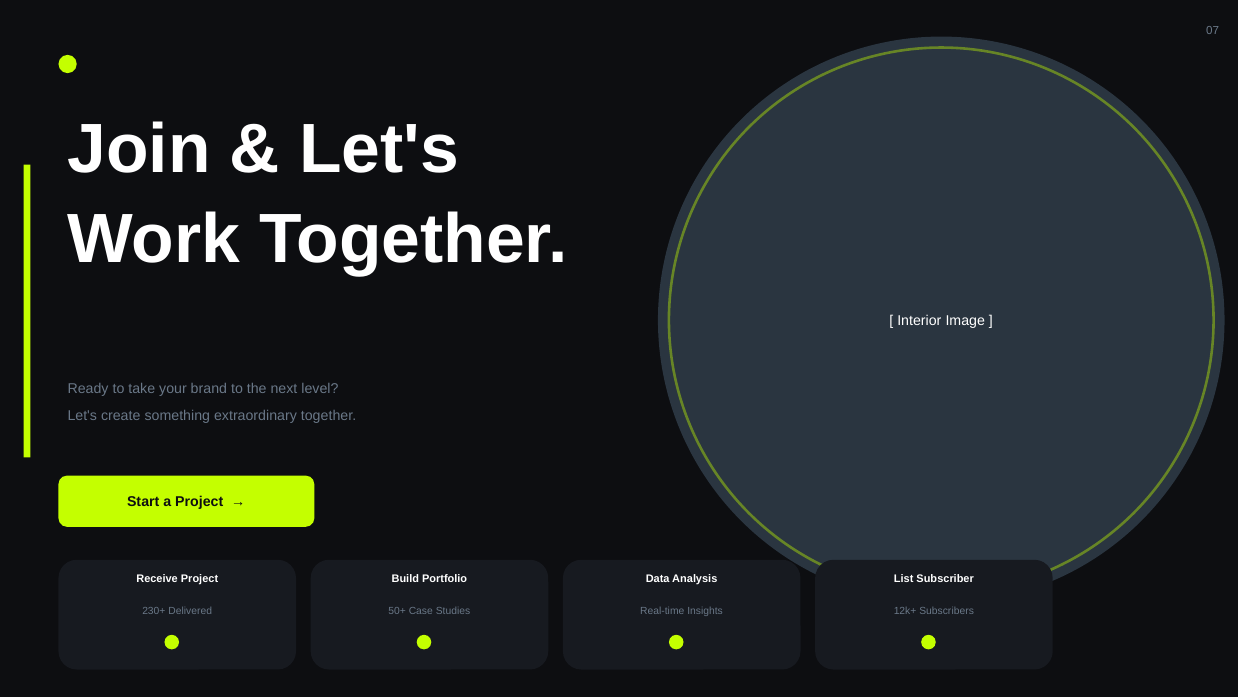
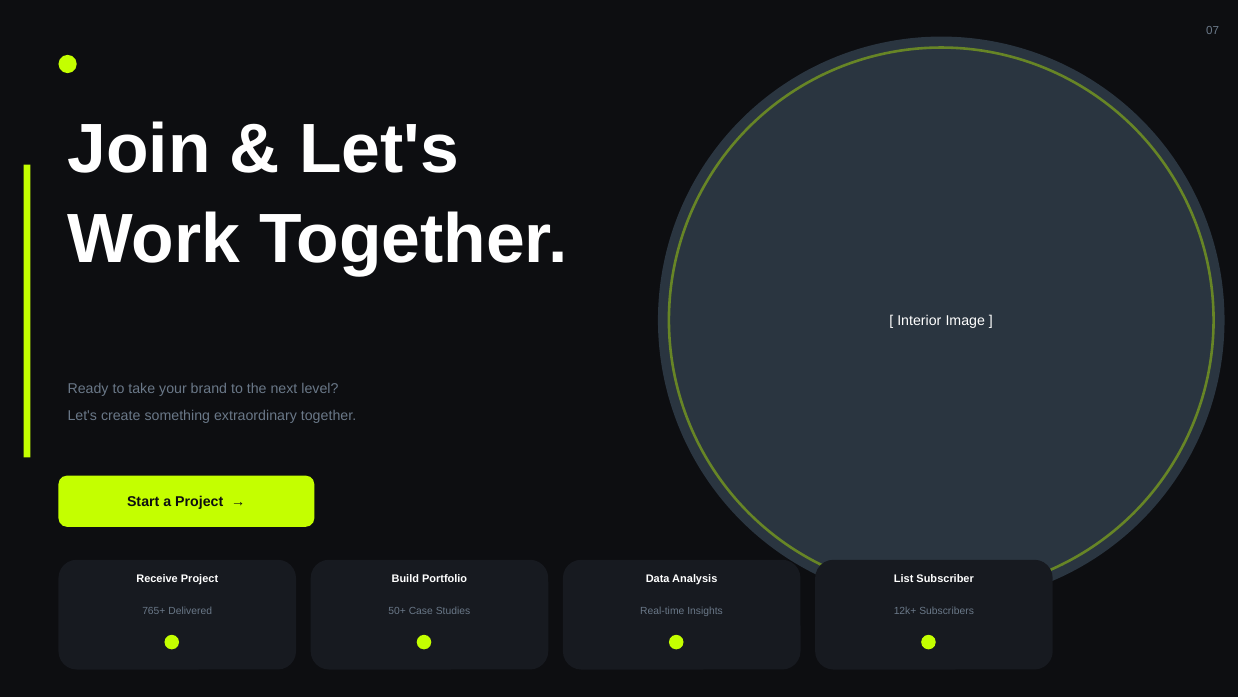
230+: 230+ -> 765+
